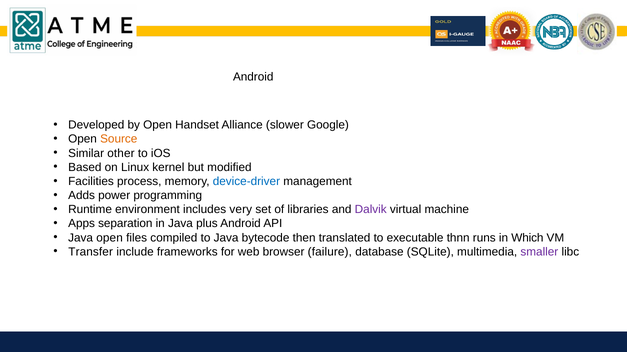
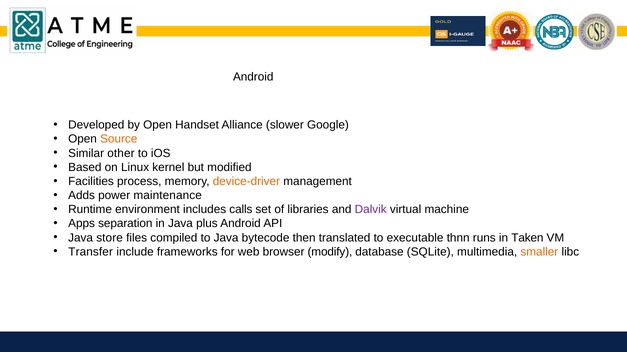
device-driver colour: blue -> orange
programming: programming -> maintenance
very: very -> calls
Java open: open -> store
Which: Which -> Taken
failure: failure -> modify
smaller colour: purple -> orange
